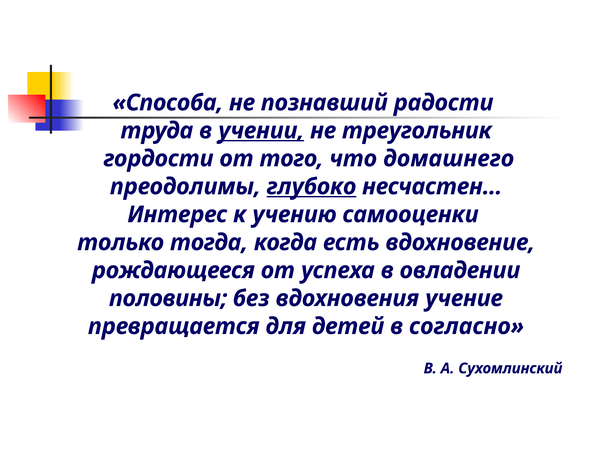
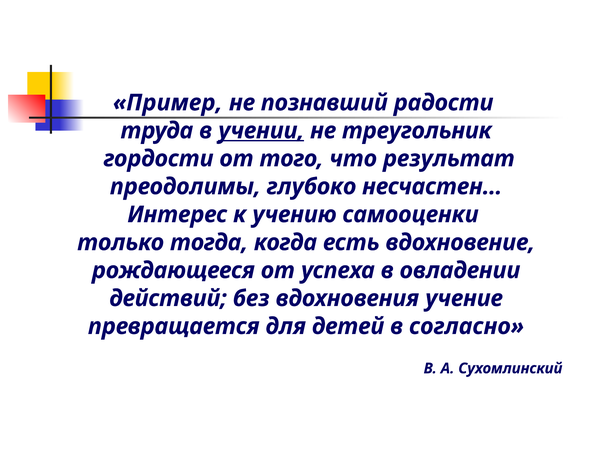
Способа: Способа -> Пример
домашнего: домашнего -> результат
глубоко underline: present -> none
половины: половины -> действий
